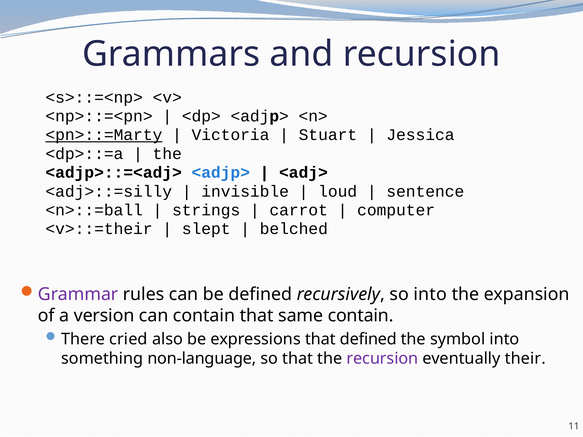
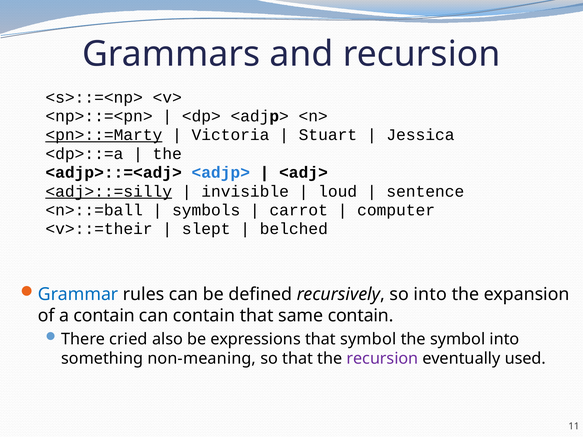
<adj>::=silly underline: none -> present
strings: strings -> symbols
Grammar colour: purple -> blue
a version: version -> contain
that defined: defined -> symbol
non-language: non-language -> non-meaning
their: their -> used
